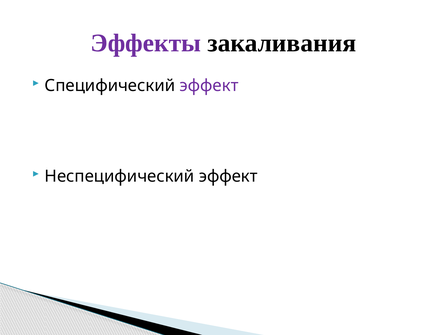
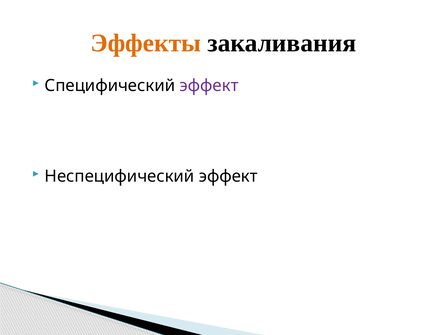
Эффекты colour: purple -> orange
